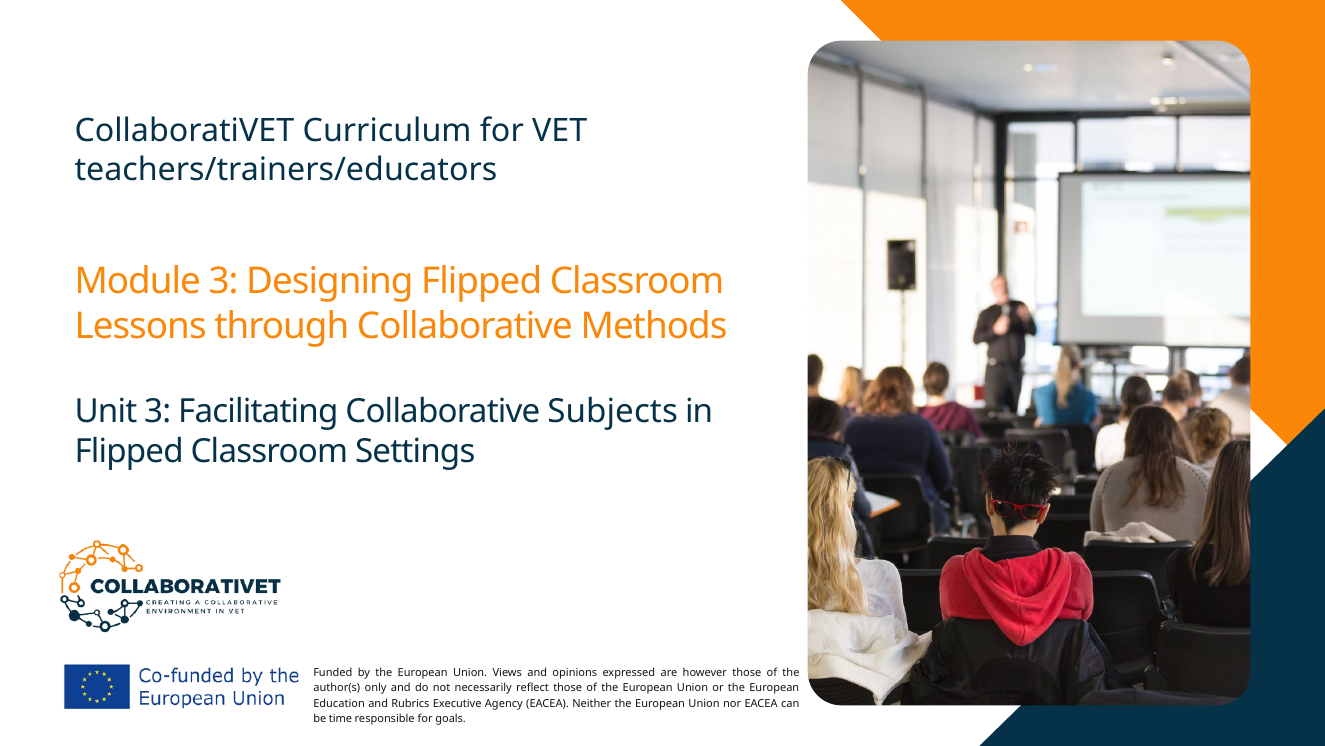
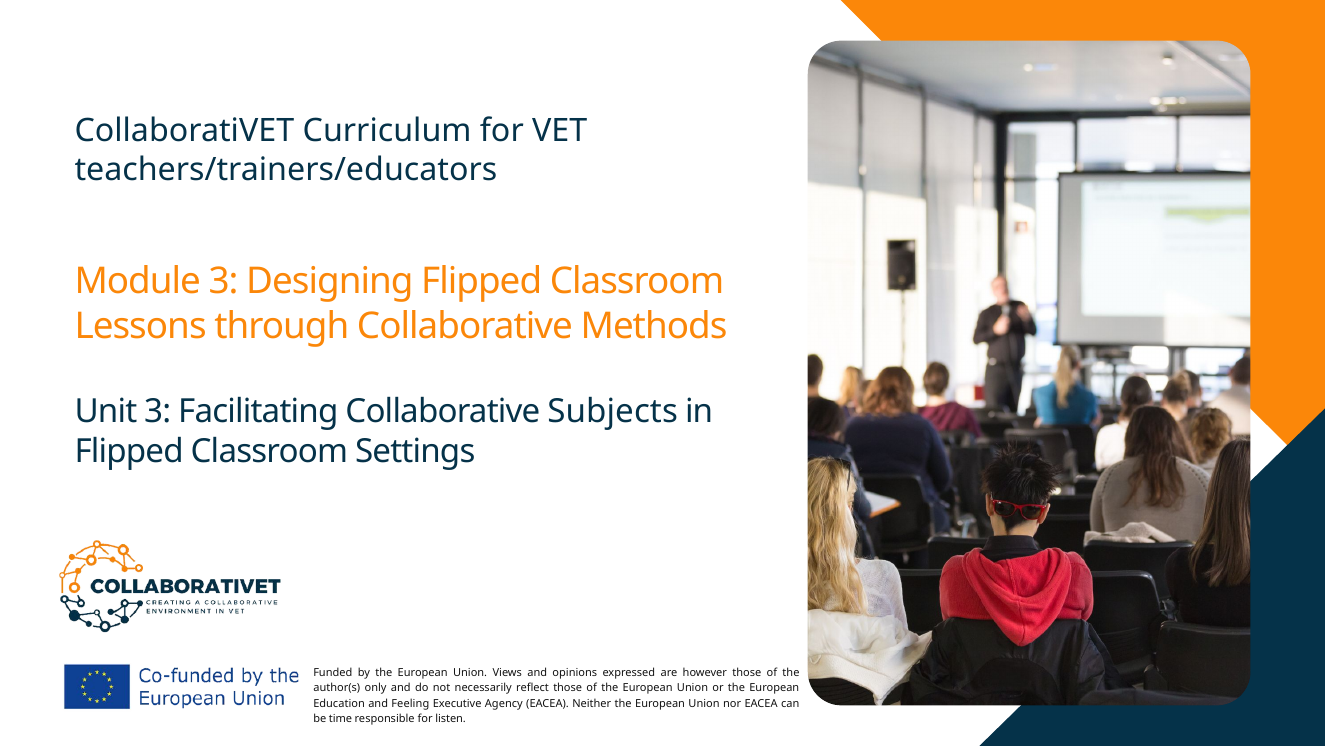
Rubrics: Rubrics -> Feeling
goals: goals -> listen
